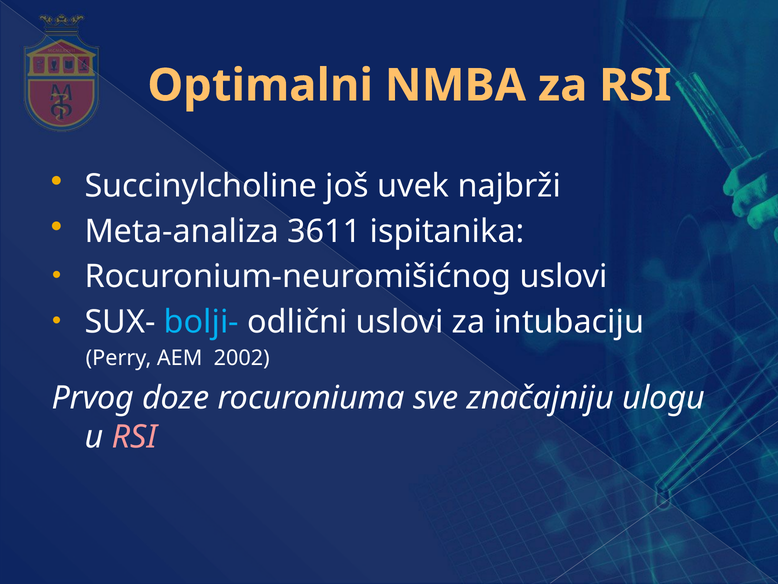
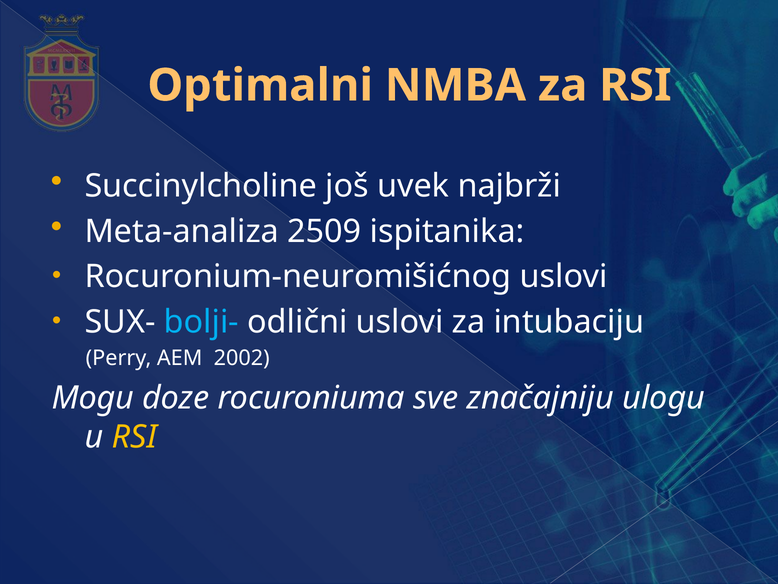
3611: 3611 -> 2509
Prvog: Prvog -> Mogu
RSI at (135, 436) colour: pink -> yellow
